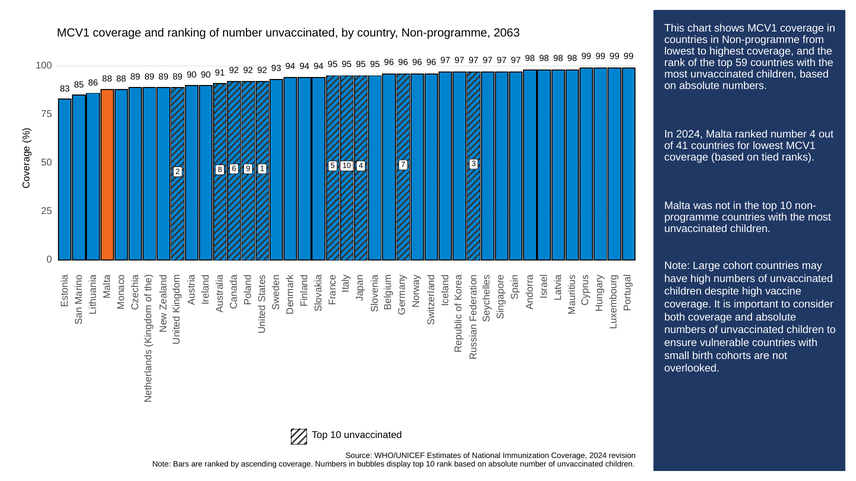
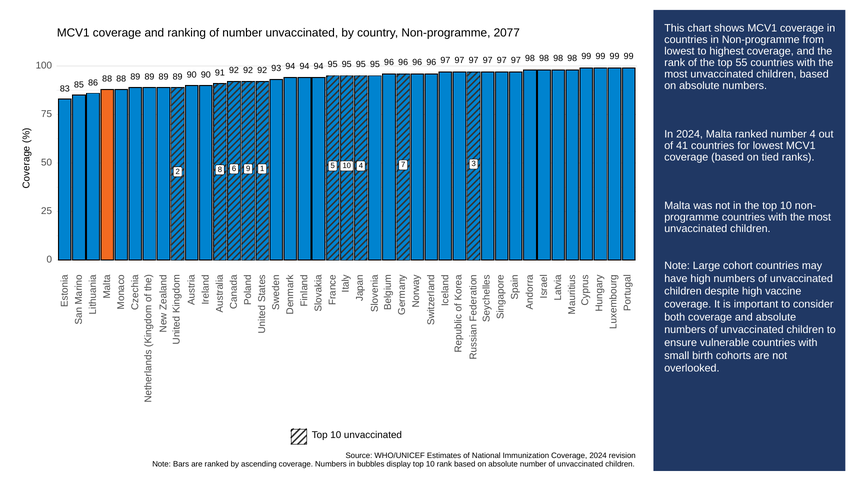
2063: 2063 -> 2077
59: 59 -> 55
